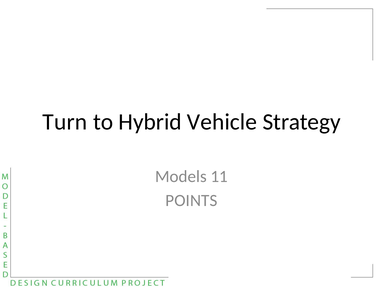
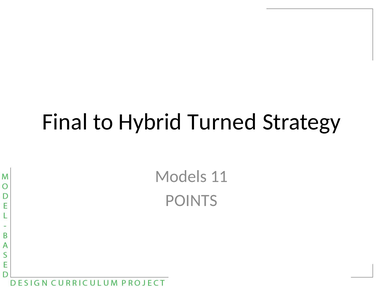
Turn: Turn -> Final
Vehicle: Vehicle -> Turned
